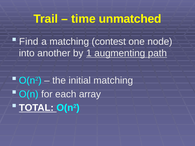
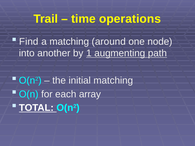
unmatched: unmatched -> operations
contest: contest -> around
